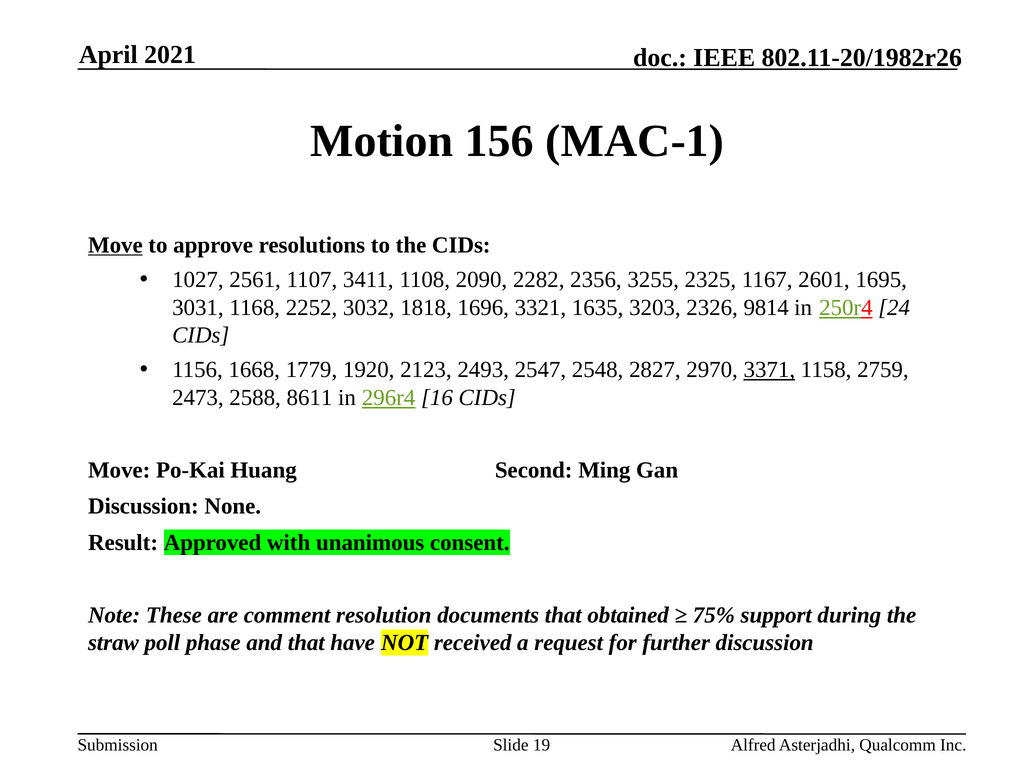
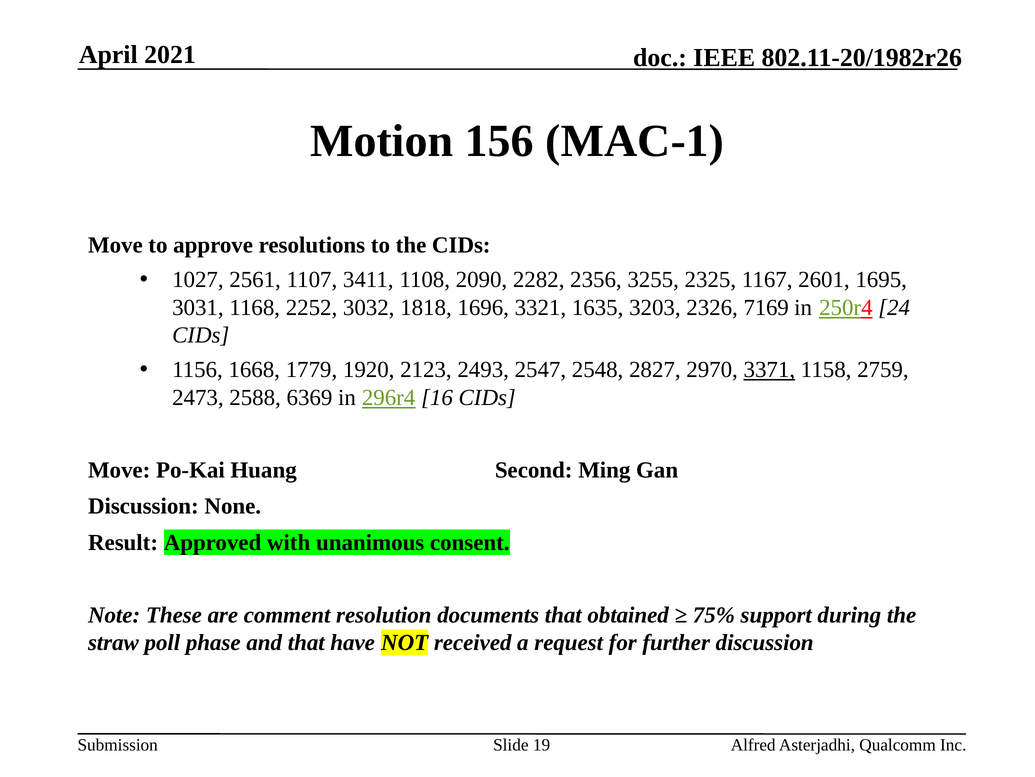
Move at (115, 245) underline: present -> none
9814: 9814 -> 7169
8611: 8611 -> 6369
